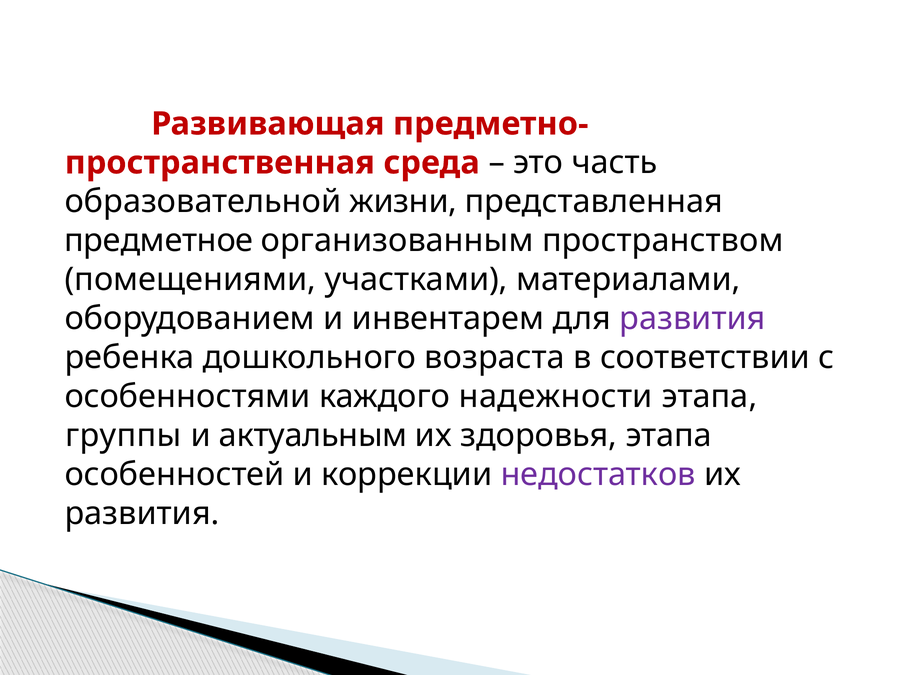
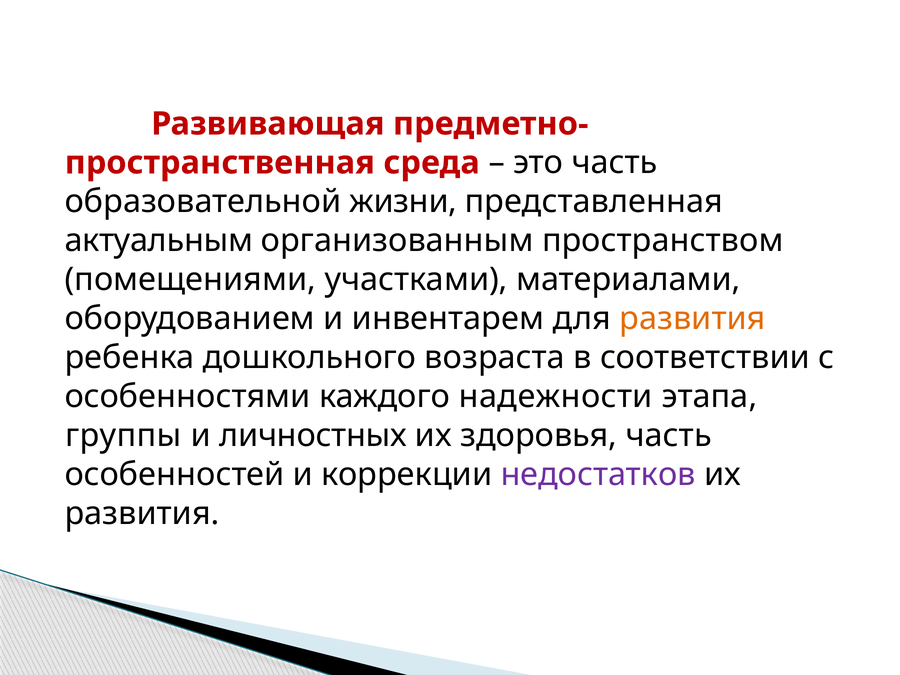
предметное: предметное -> актуальным
развития at (693, 319) colour: purple -> orange
актуальным: актуальным -> личностных
здоровья этапа: этапа -> часть
